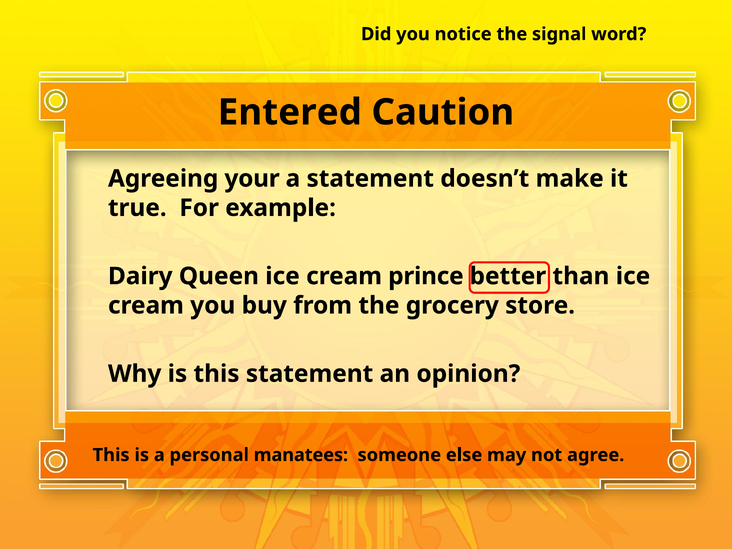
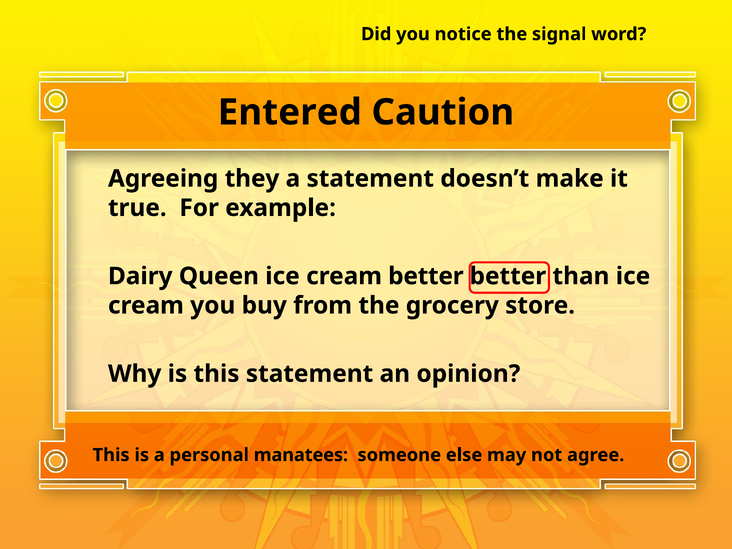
your: your -> they
cream prince: prince -> better
